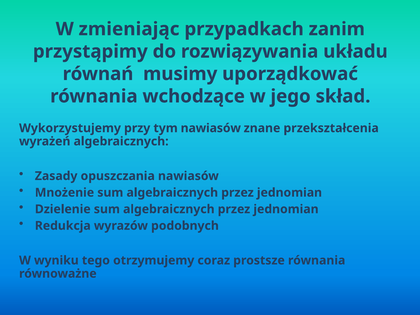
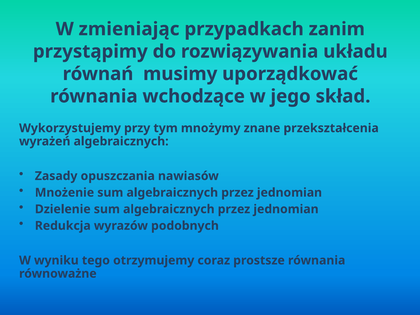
tym nawiasów: nawiasów -> mnożymy
